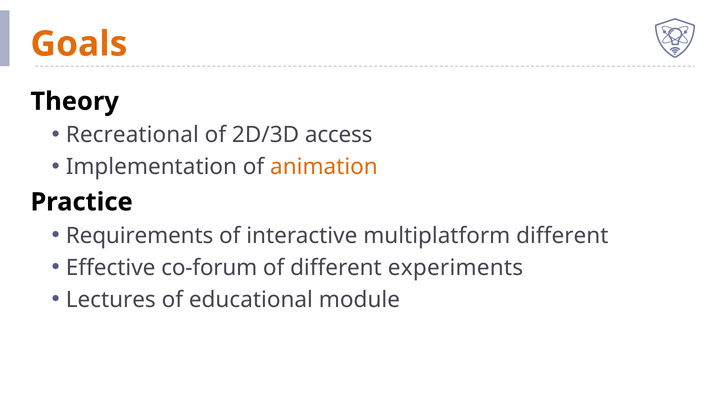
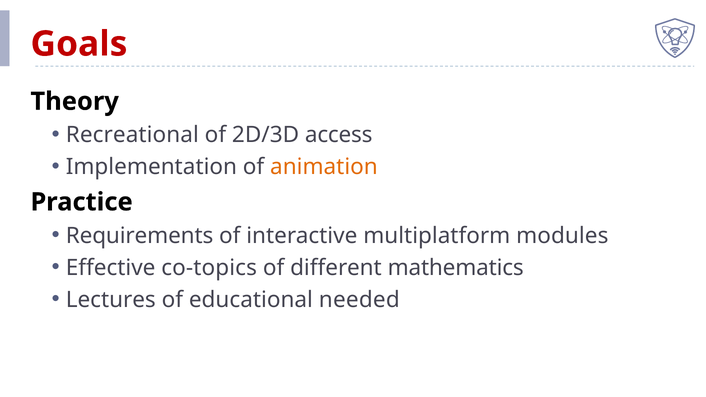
Goals colour: orange -> red
multiplatform different: different -> modules
co-forum: co-forum -> co-topics
experiments: experiments -> mathematics
module: module -> needed
